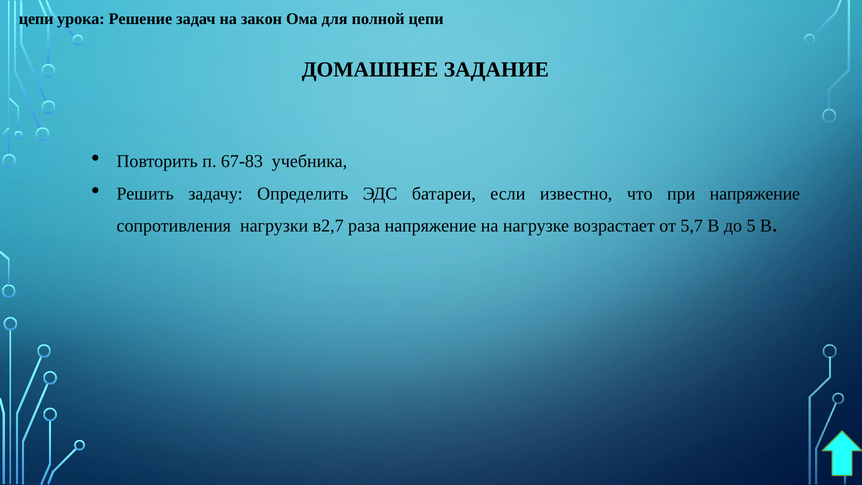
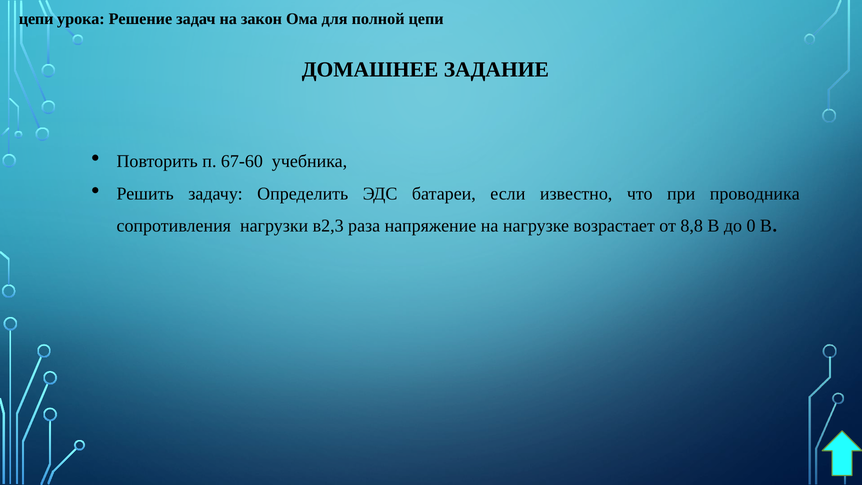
67-83: 67-83 -> 67-60
при напряжение: напряжение -> проводника
в2,7: в2,7 -> в2,3
5,7: 5,7 -> 8,8
5: 5 -> 0
